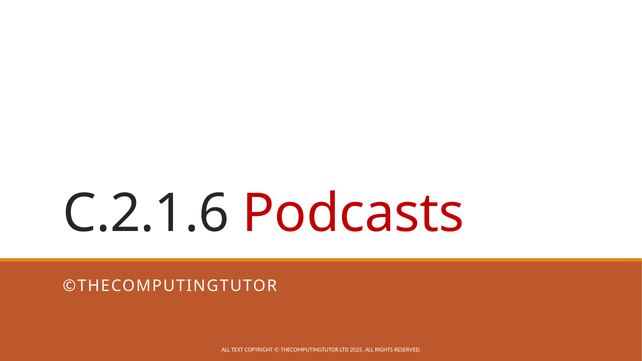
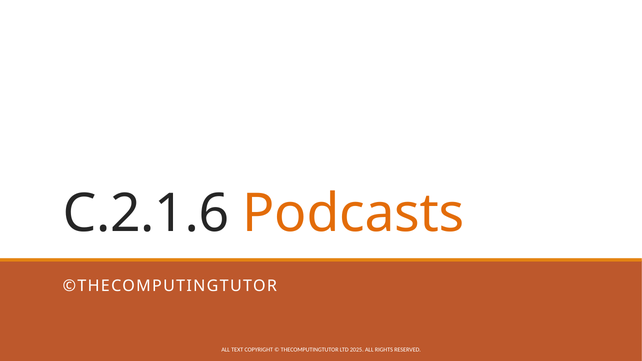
Podcasts colour: red -> orange
